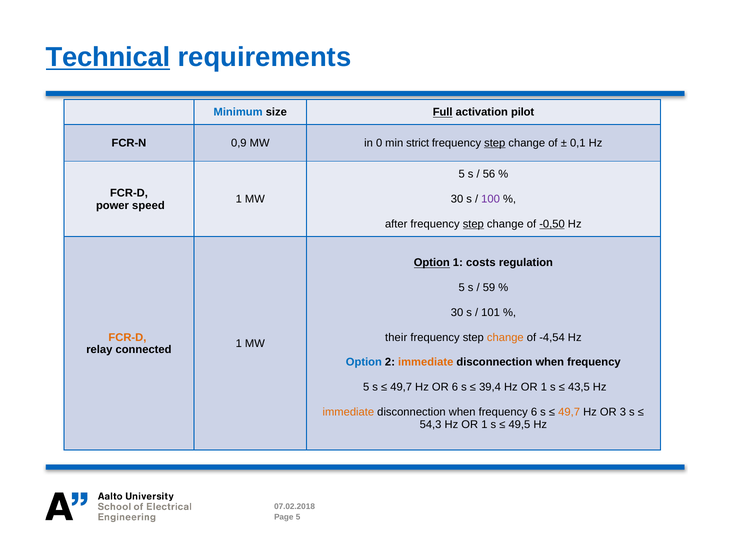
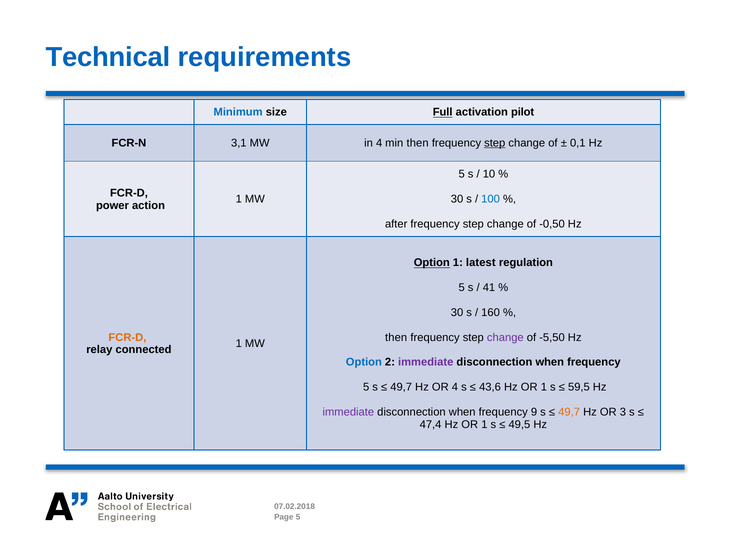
Technical underline: present -> none
0,9: 0,9 -> 3,1
in 0: 0 -> 4
min strict: strict -> then
56: 56 -> 10
100 colour: purple -> blue
speed: speed -> action
step at (473, 224) underline: present -> none
-0,50 underline: present -> none
costs: costs -> latest
59: 59 -> 41
101: 101 -> 160
their at (396, 338): their -> then
change at (505, 338) colour: orange -> purple
-4,54: -4,54 -> -5,50
immediate at (426, 362) colour: orange -> purple
OR 6: 6 -> 4
39,4: 39,4 -> 43,6
43,5: 43,5 -> 59,5
immediate at (348, 412) colour: orange -> purple
frequency 6: 6 -> 9
54,3: 54,3 -> 47,4
